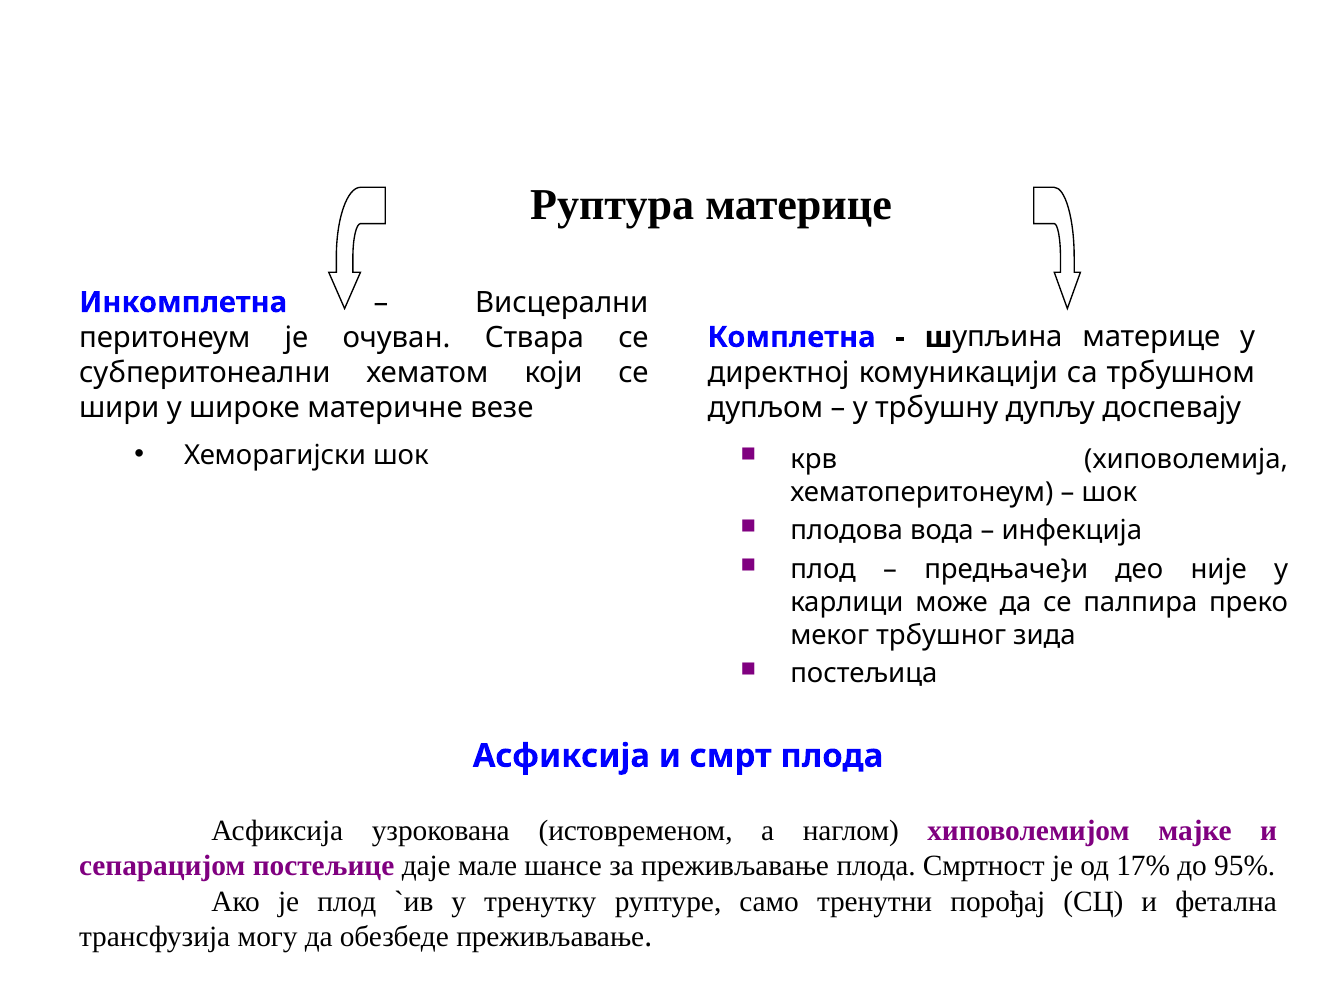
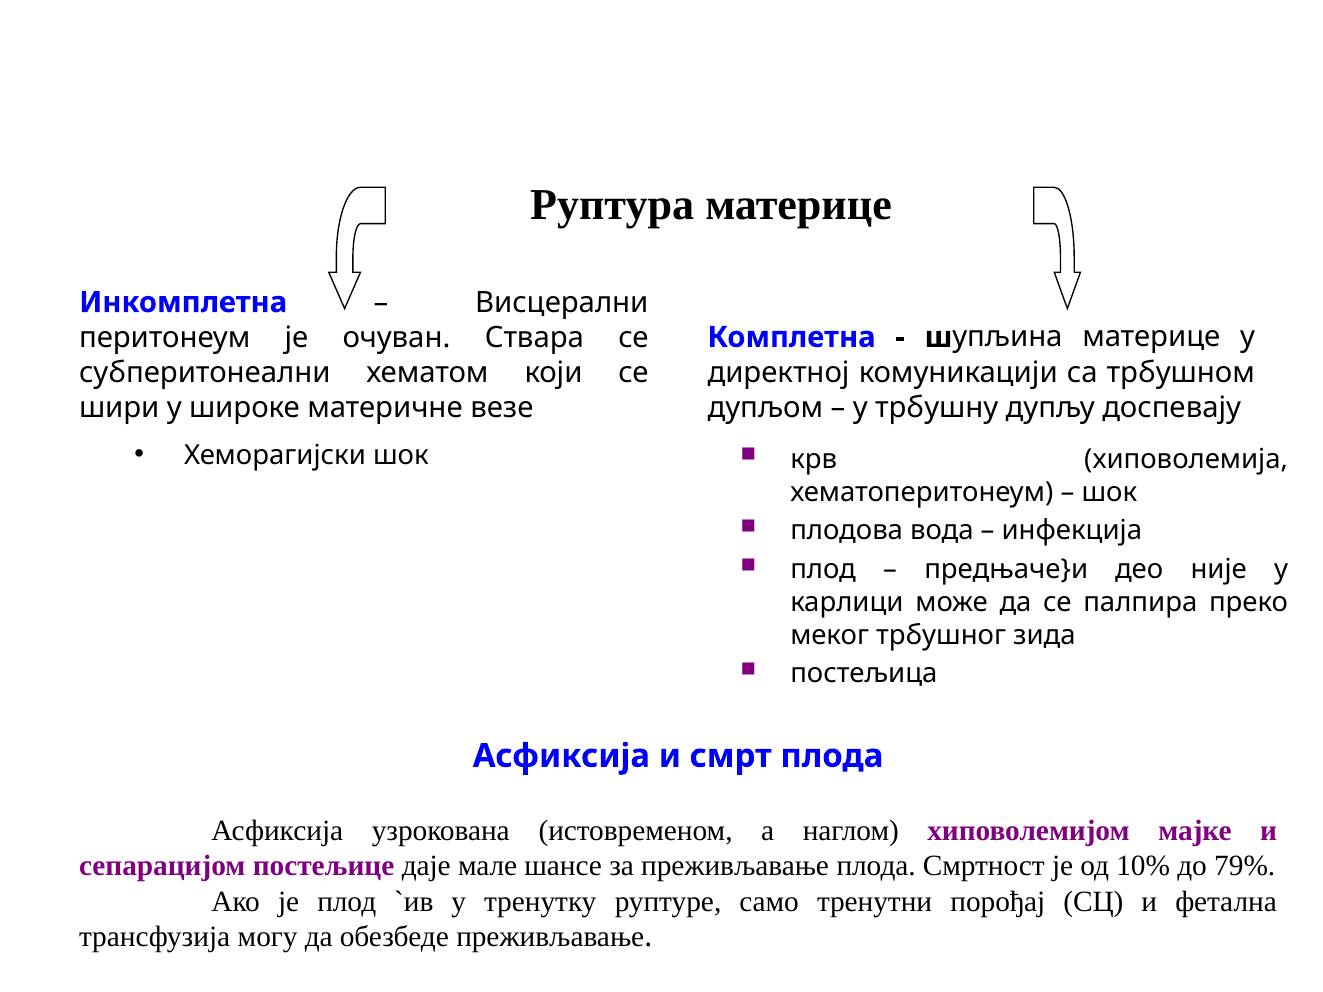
17%: 17% -> 10%
95%: 95% -> 79%
